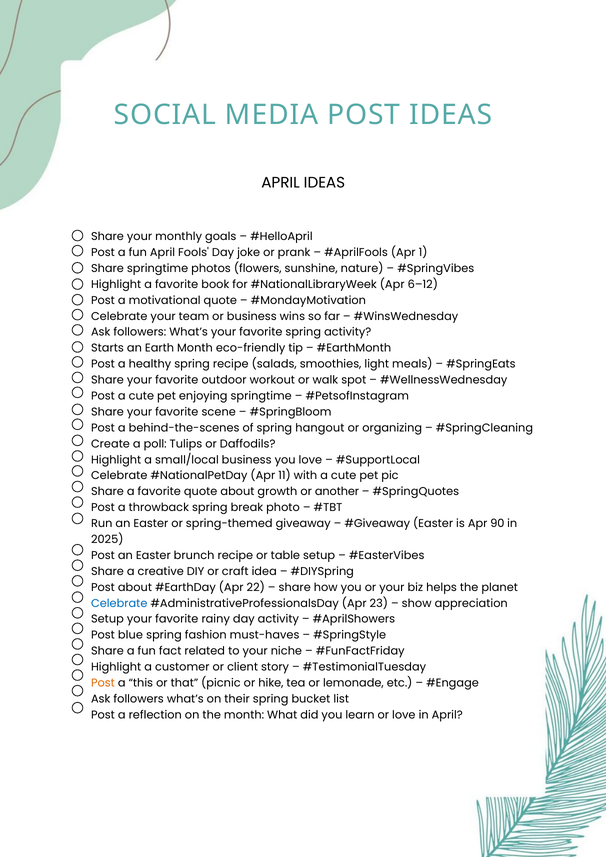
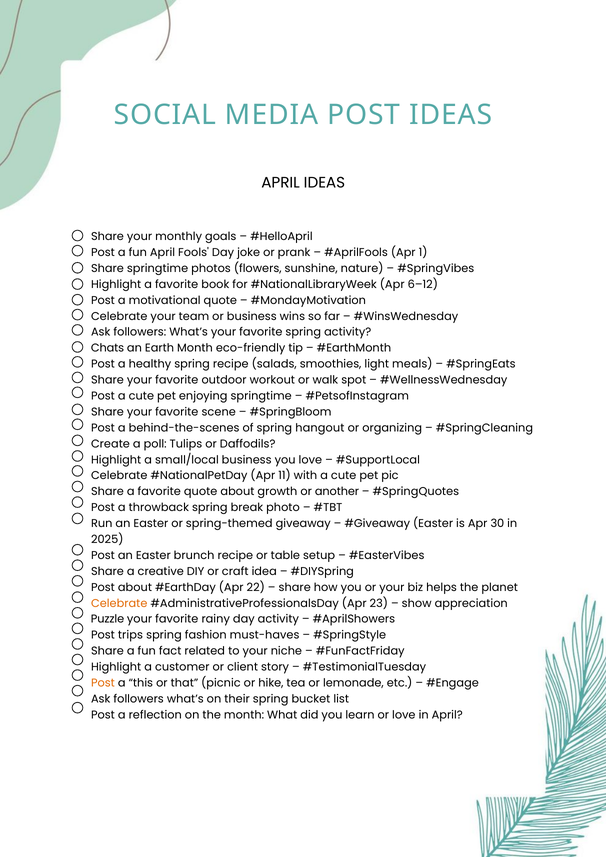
Starts: Starts -> Chats
90: 90 -> 30
Celebrate at (119, 603) colour: blue -> orange
Setup at (107, 619): Setup -> Puzzle
blue: blue -> trips
